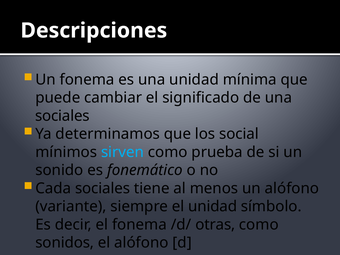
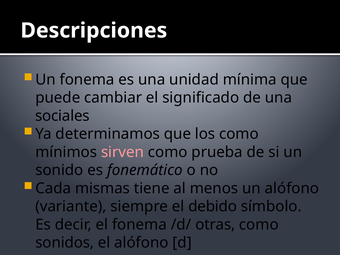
los social: social -> como
sirven colour: light blue -> pink
Cada sociales: sociales -> mismas
el unidad: unidad -> debido
